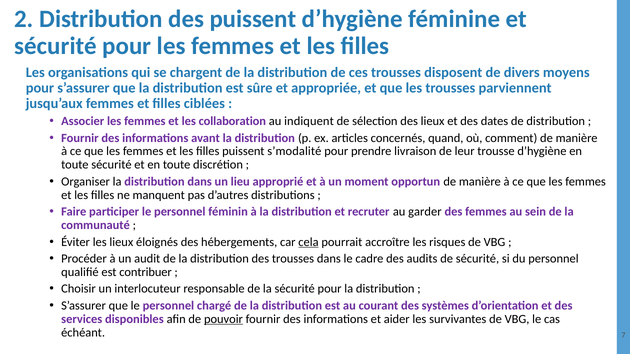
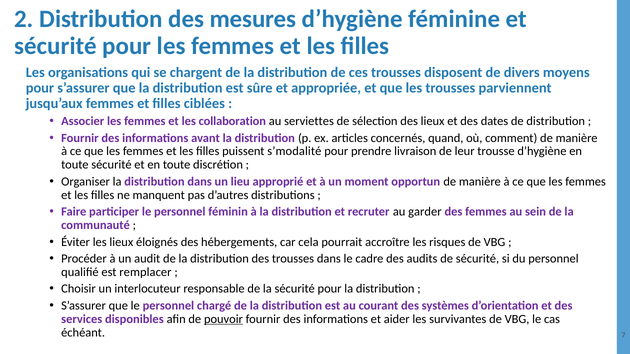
des puissent: puissent -> mesures
indiquent: indiquent -> serviettes
cela underline: present -> none
contribuer: contribuer -> remplacer
